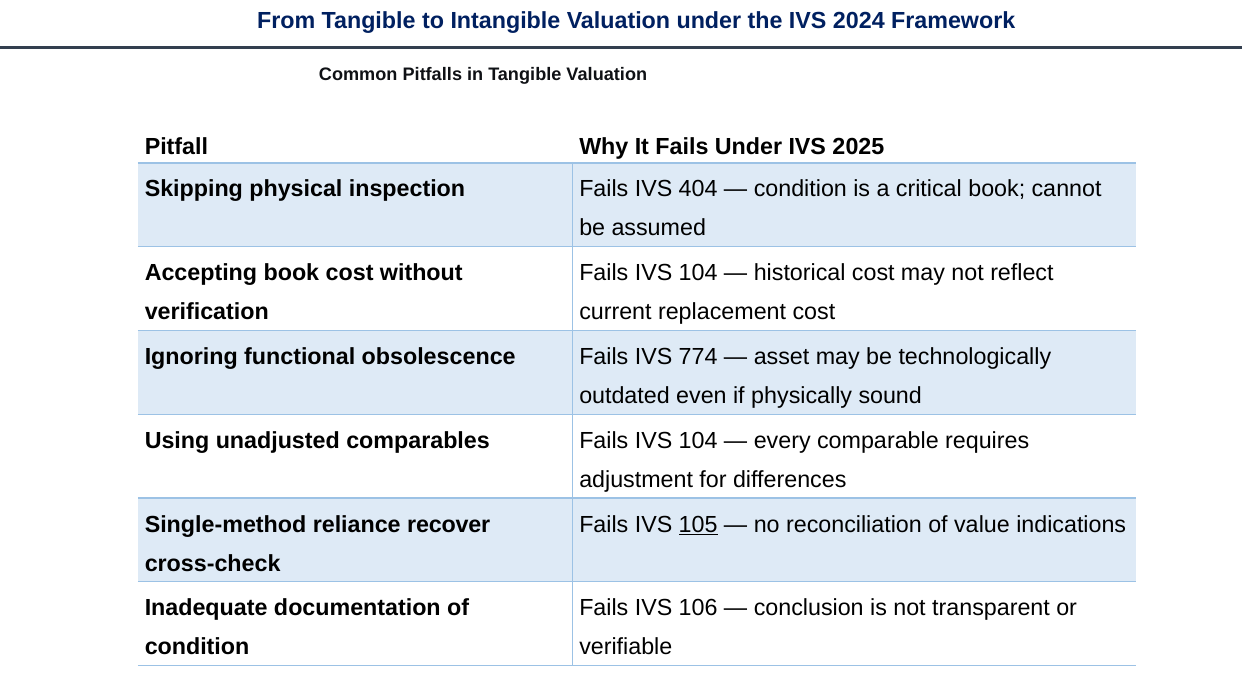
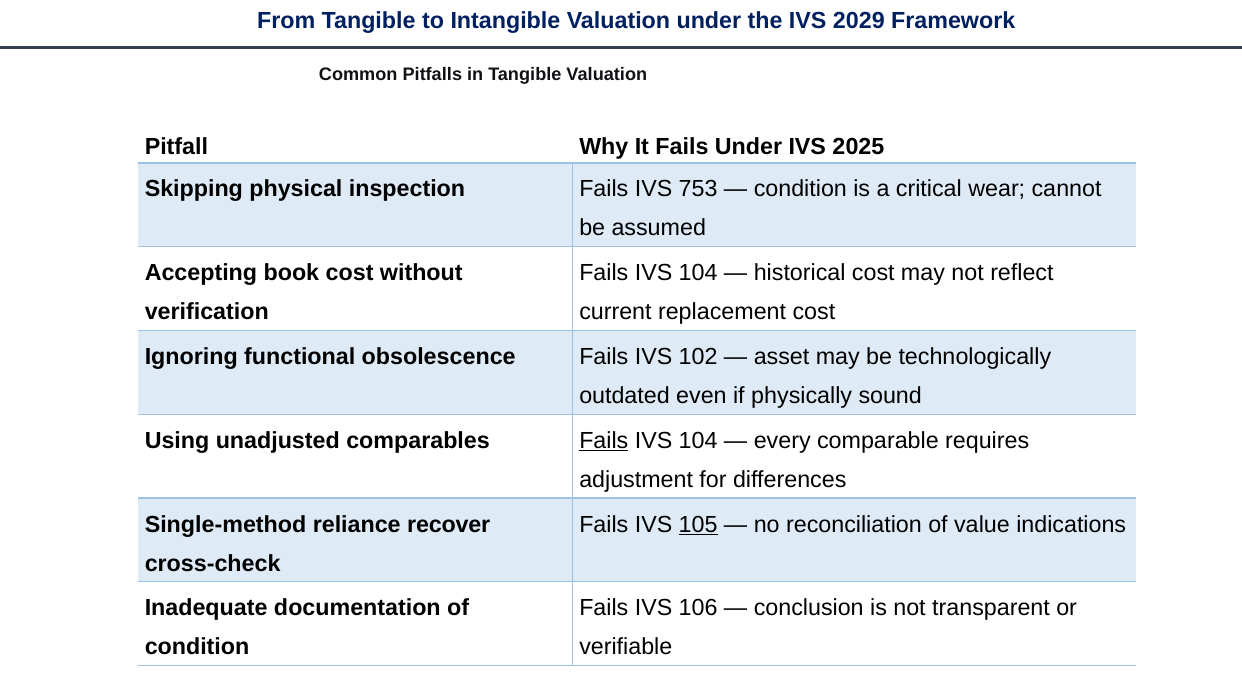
2024: 2024 -> 2029
404: 404 -> 753
critical book: book -> wear
774: 774 -> 102
Fails at (604, 441) underline: none -> present
